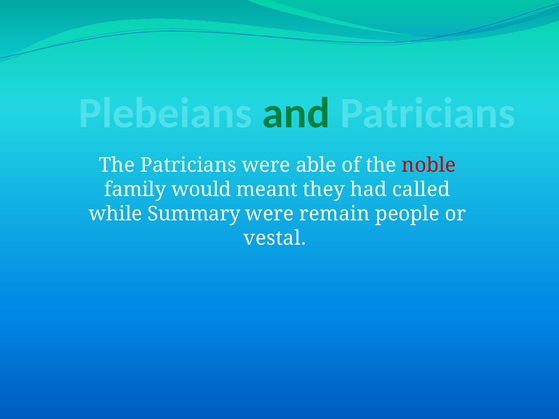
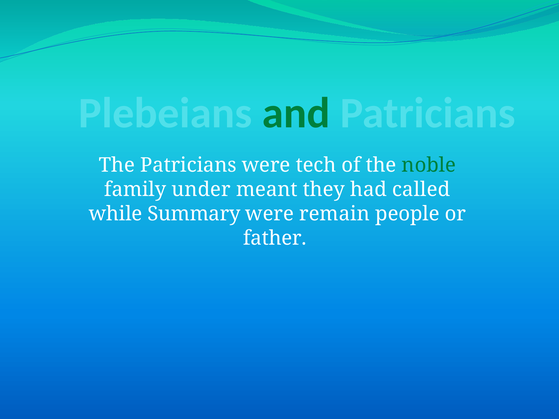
able: able -> tech
noble colour: red -> green
would: would -> under
vestal: vestal -> father
